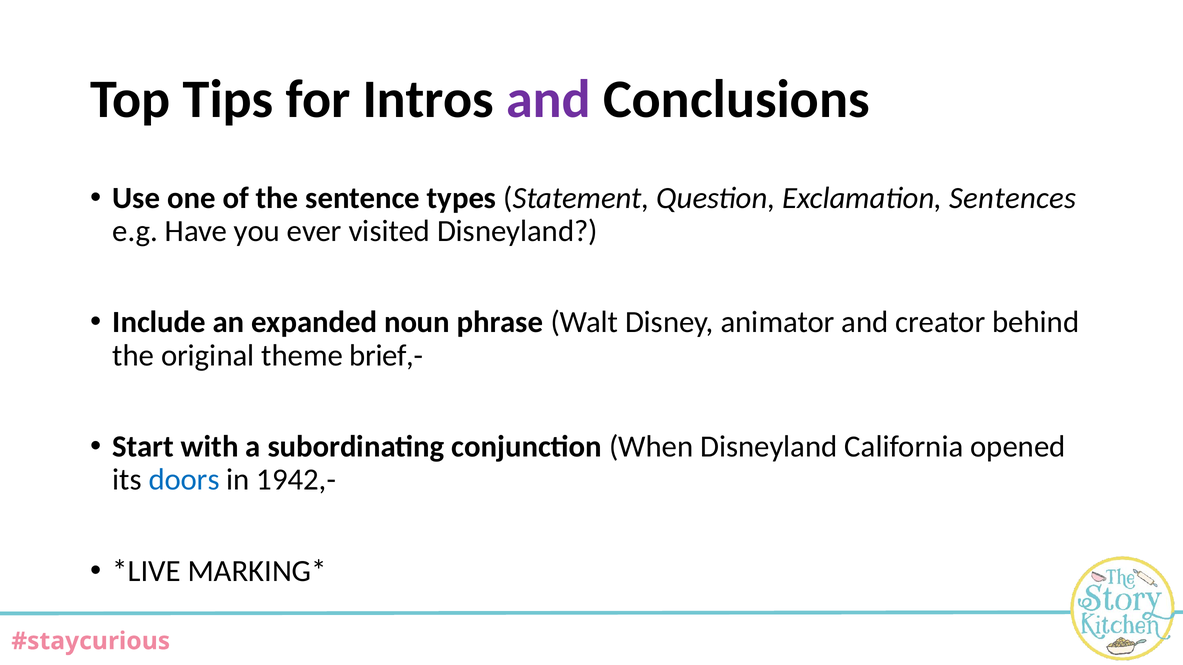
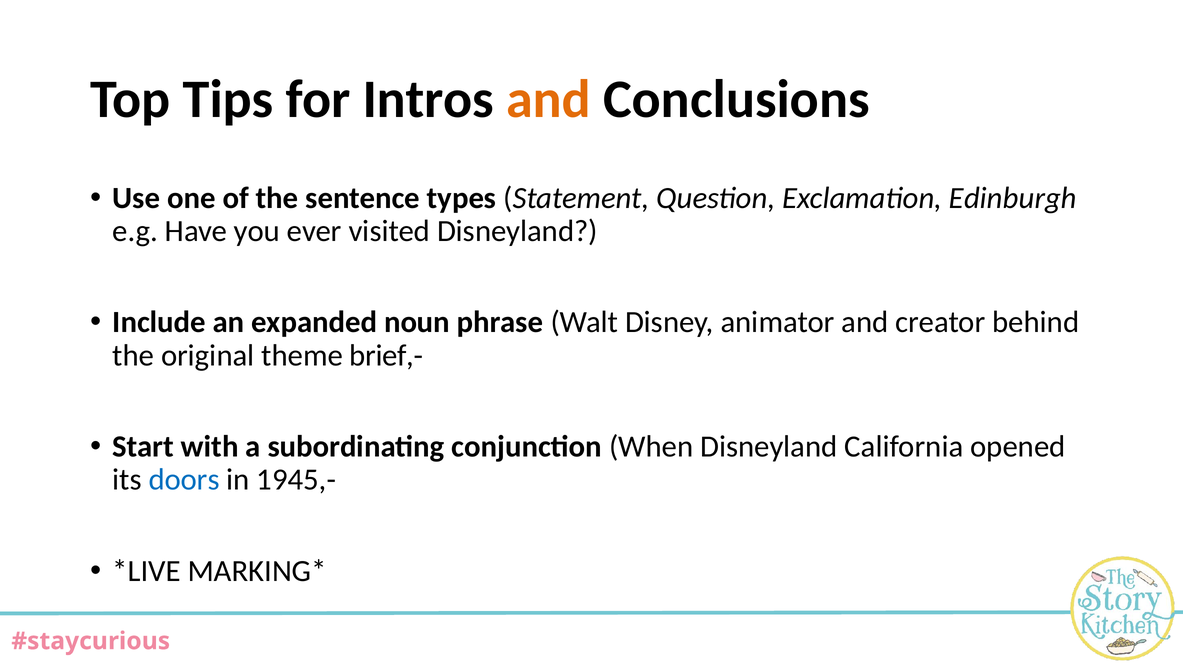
and at (548, 99) colour: purple -> orange
Sentences: Sentences -> Edinburgh
1942,-: 1942,- -> 1945,-
